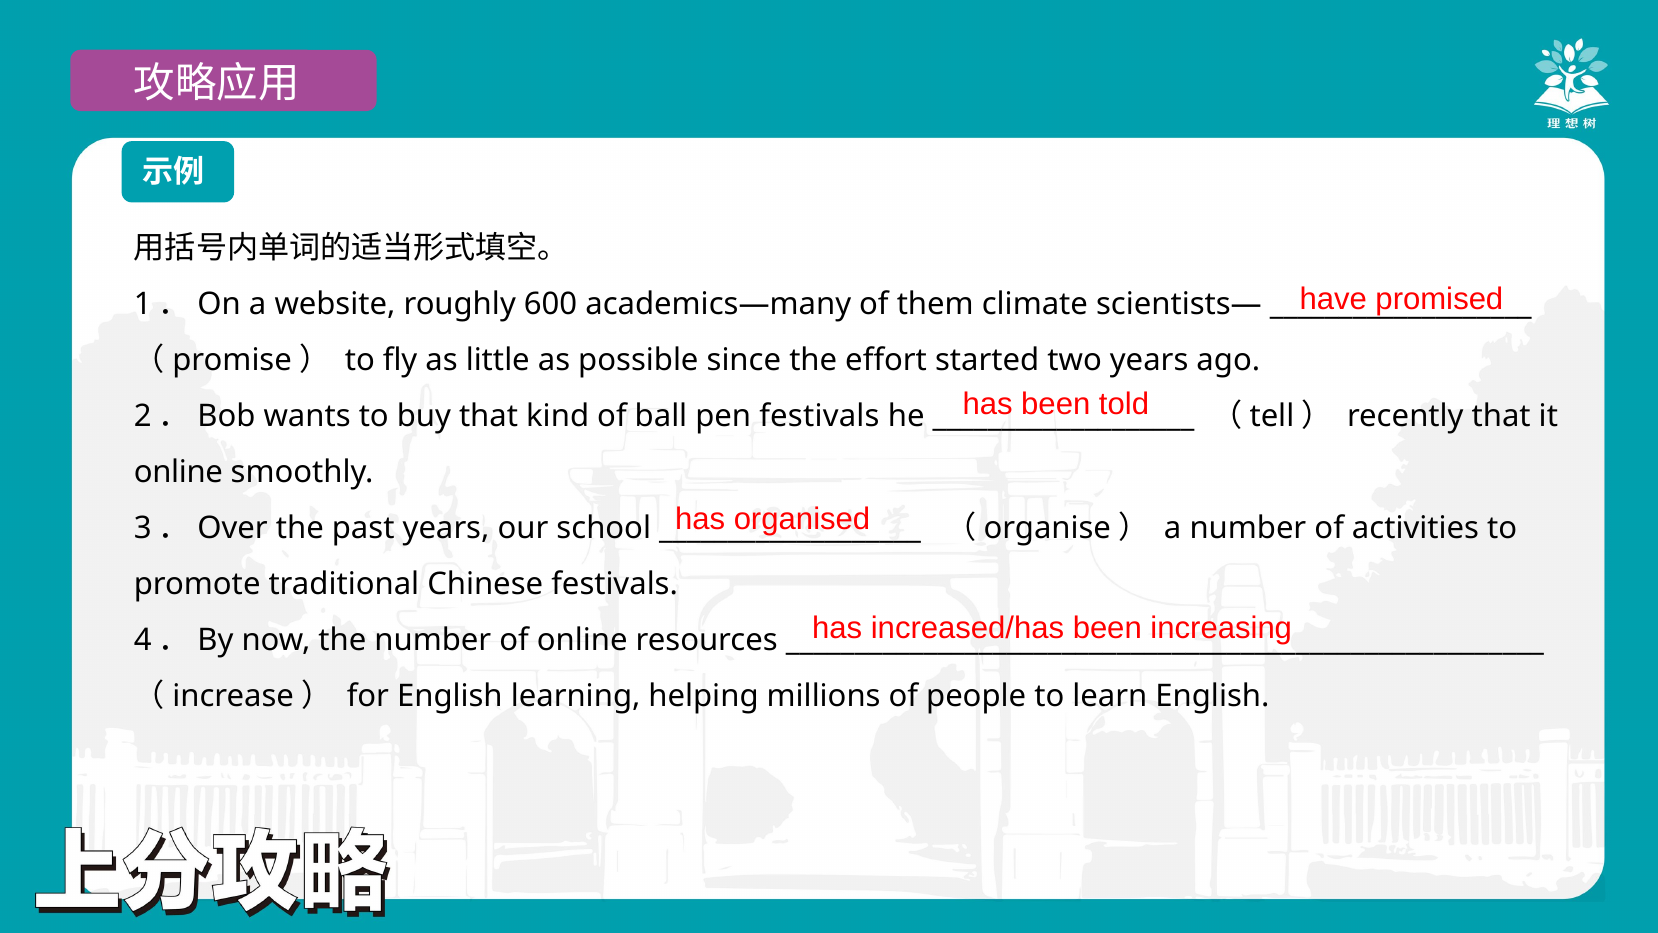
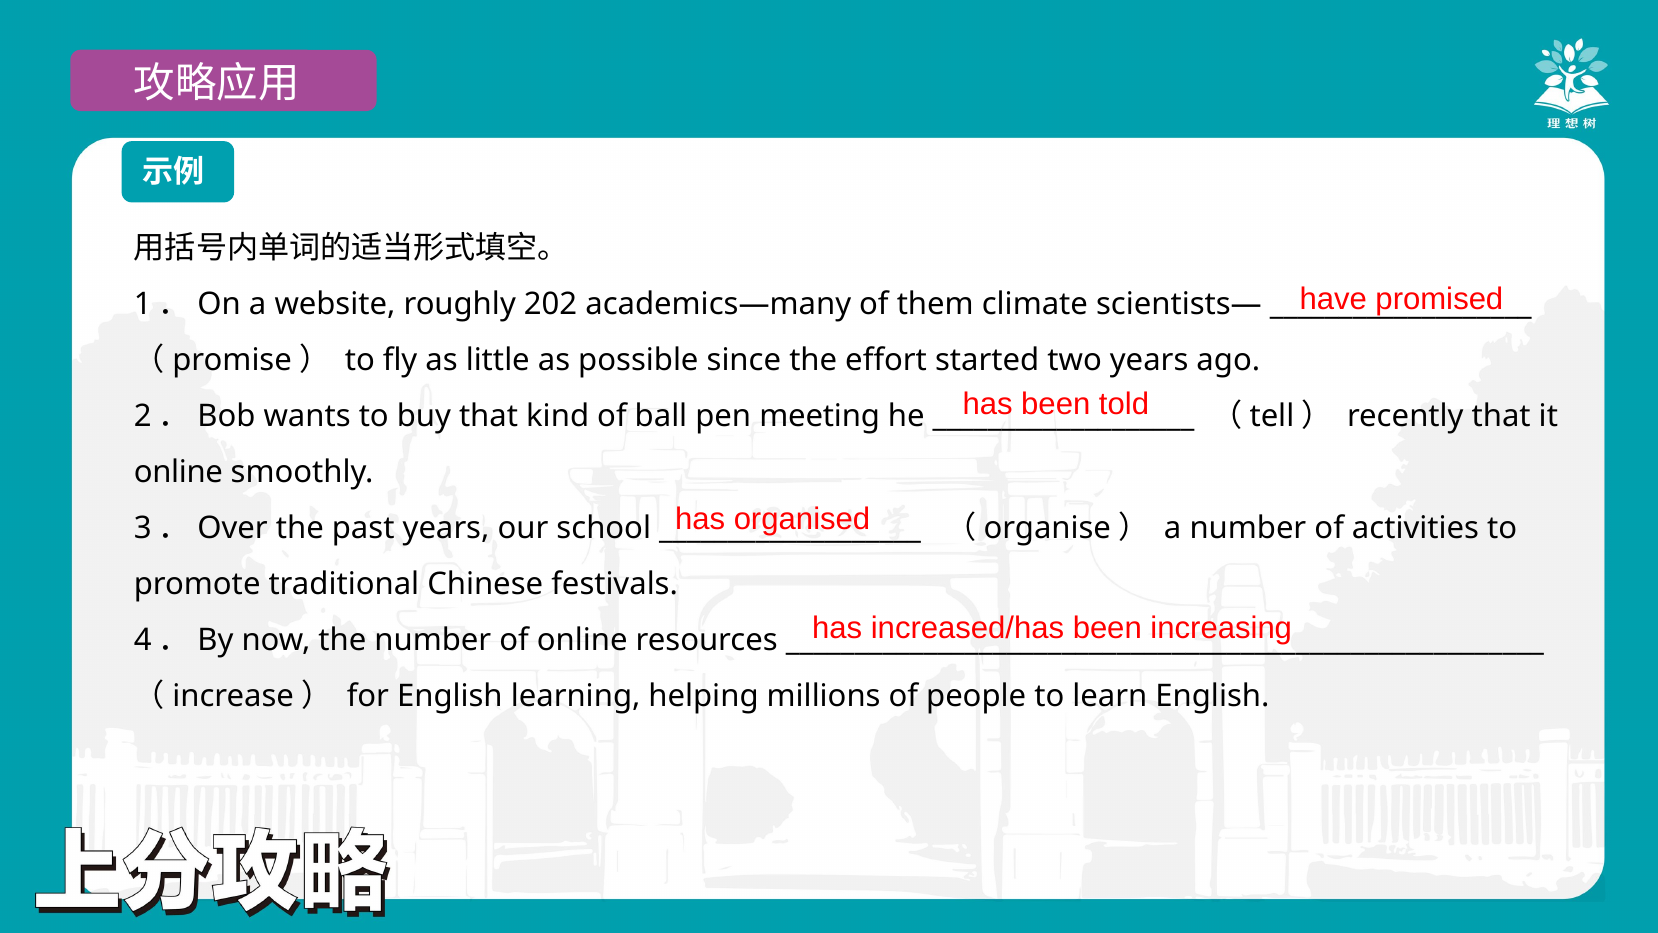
600: 600 -> 202
pen festivals: festivals -> meeting
